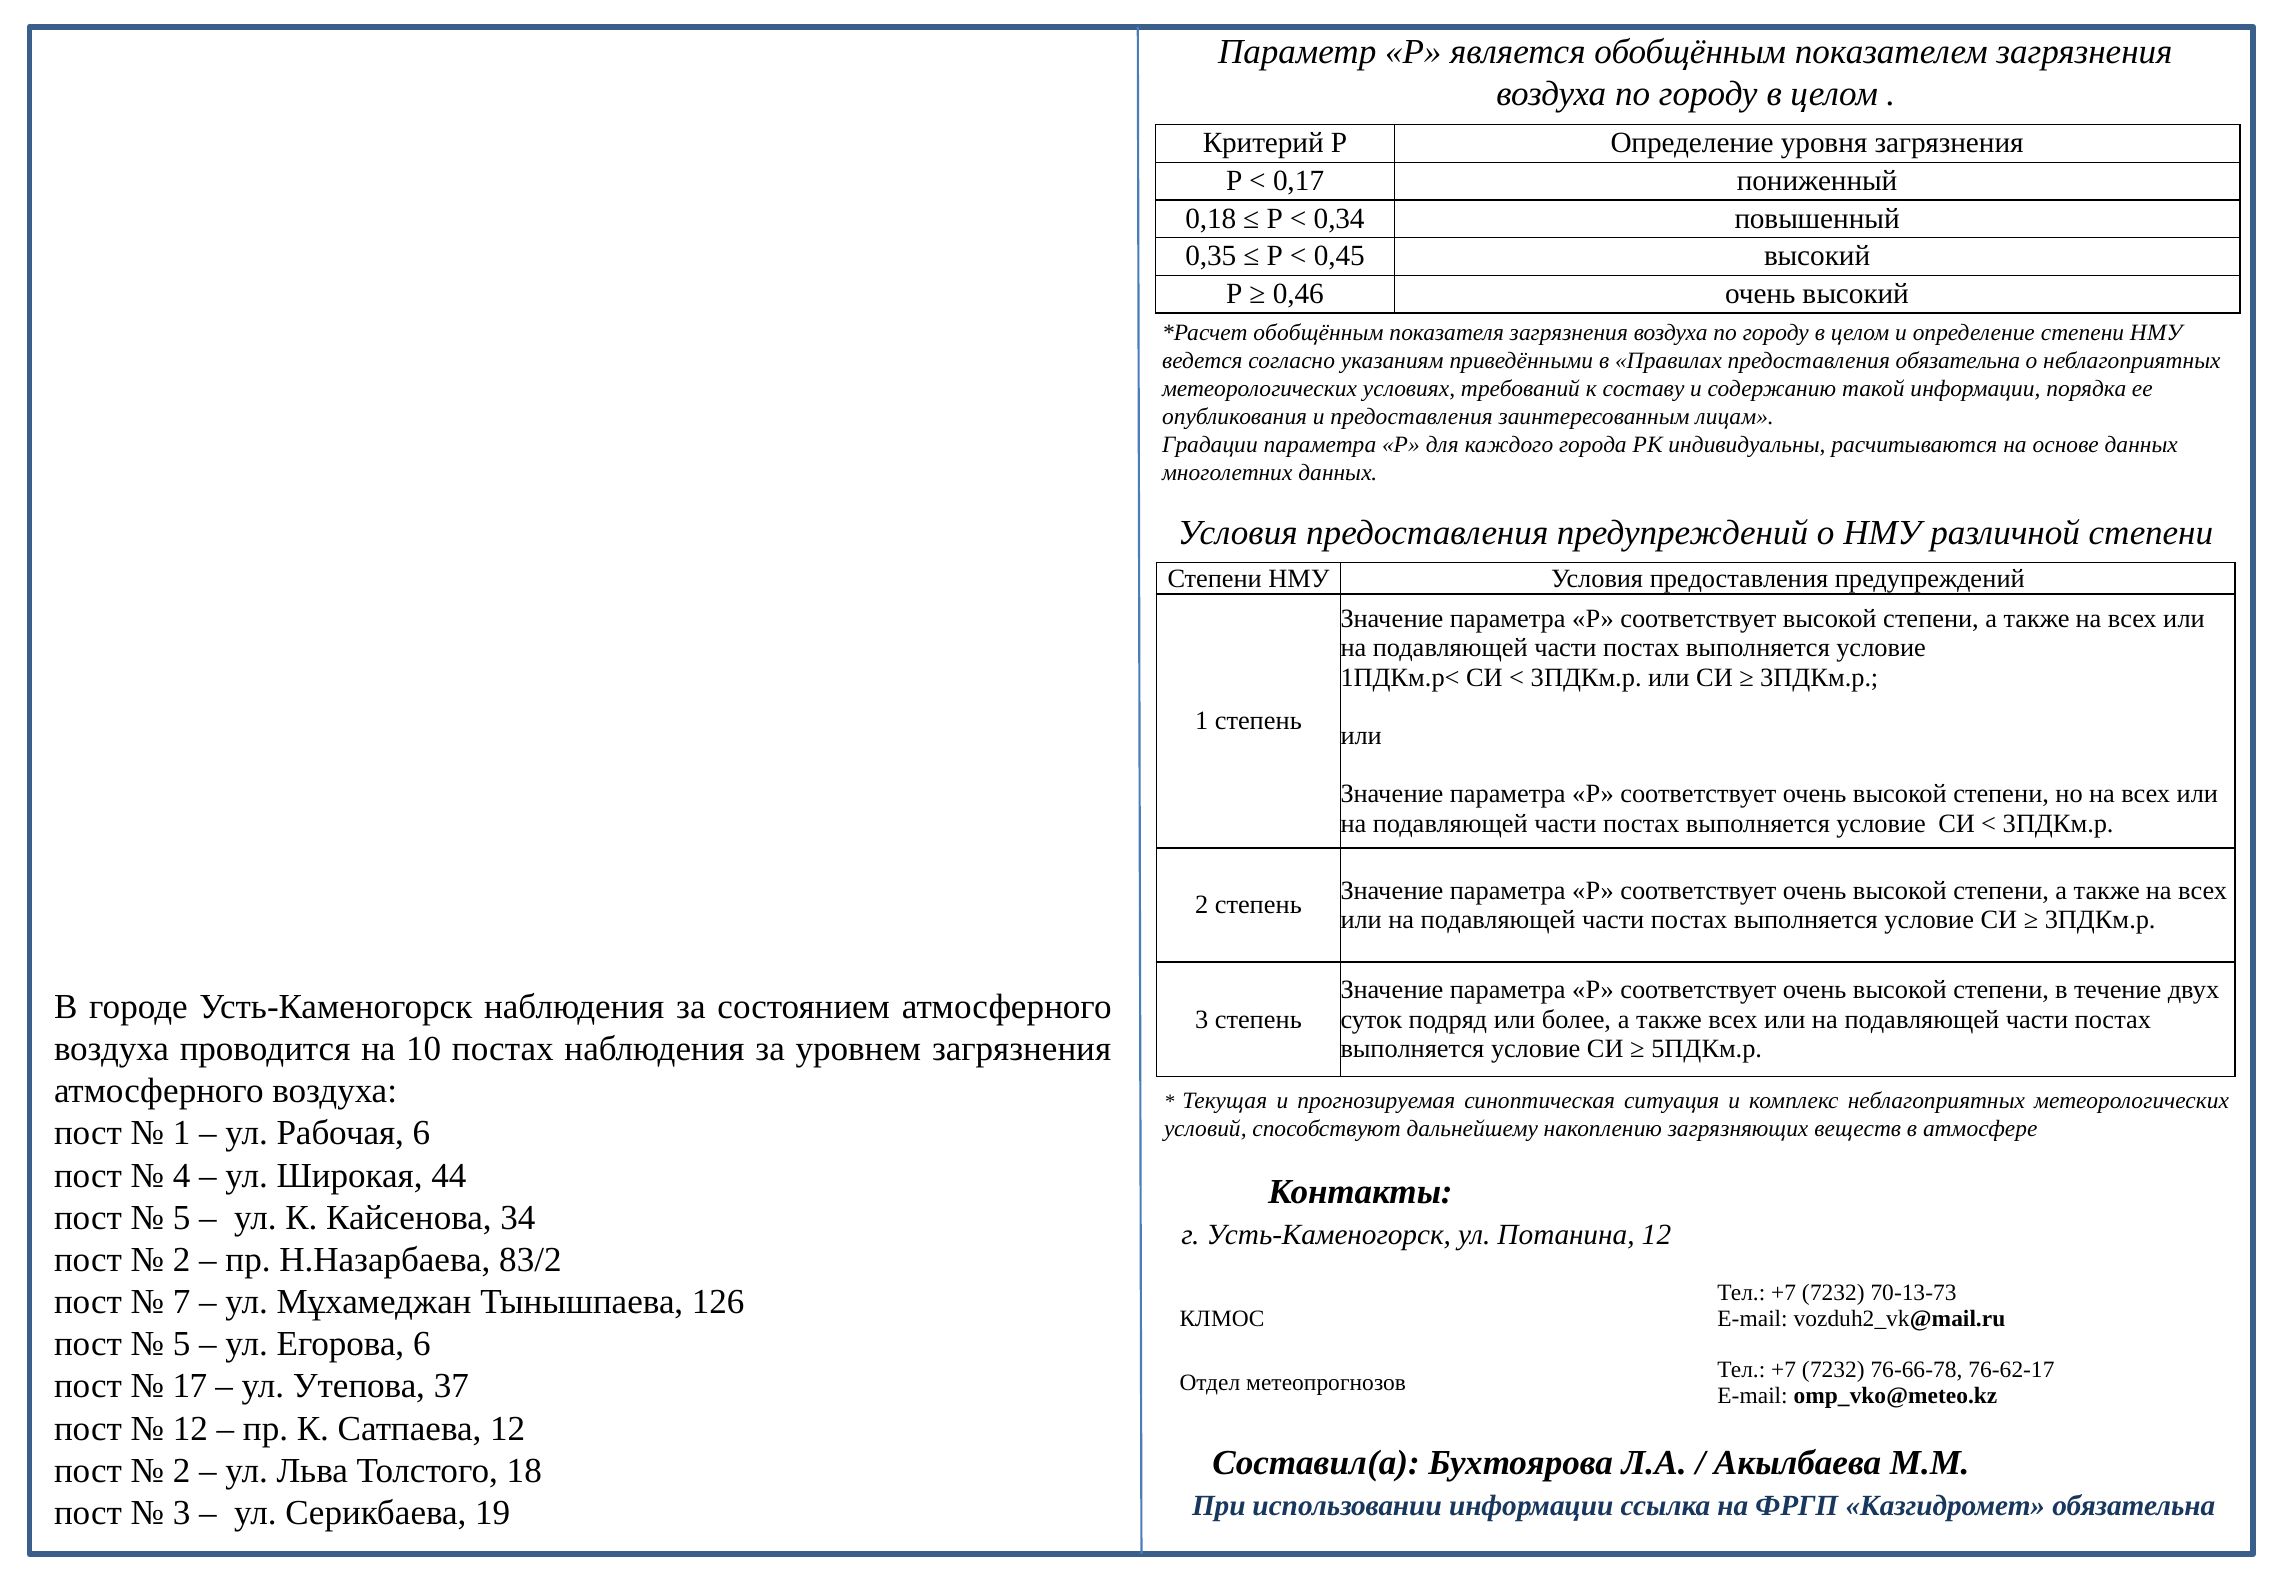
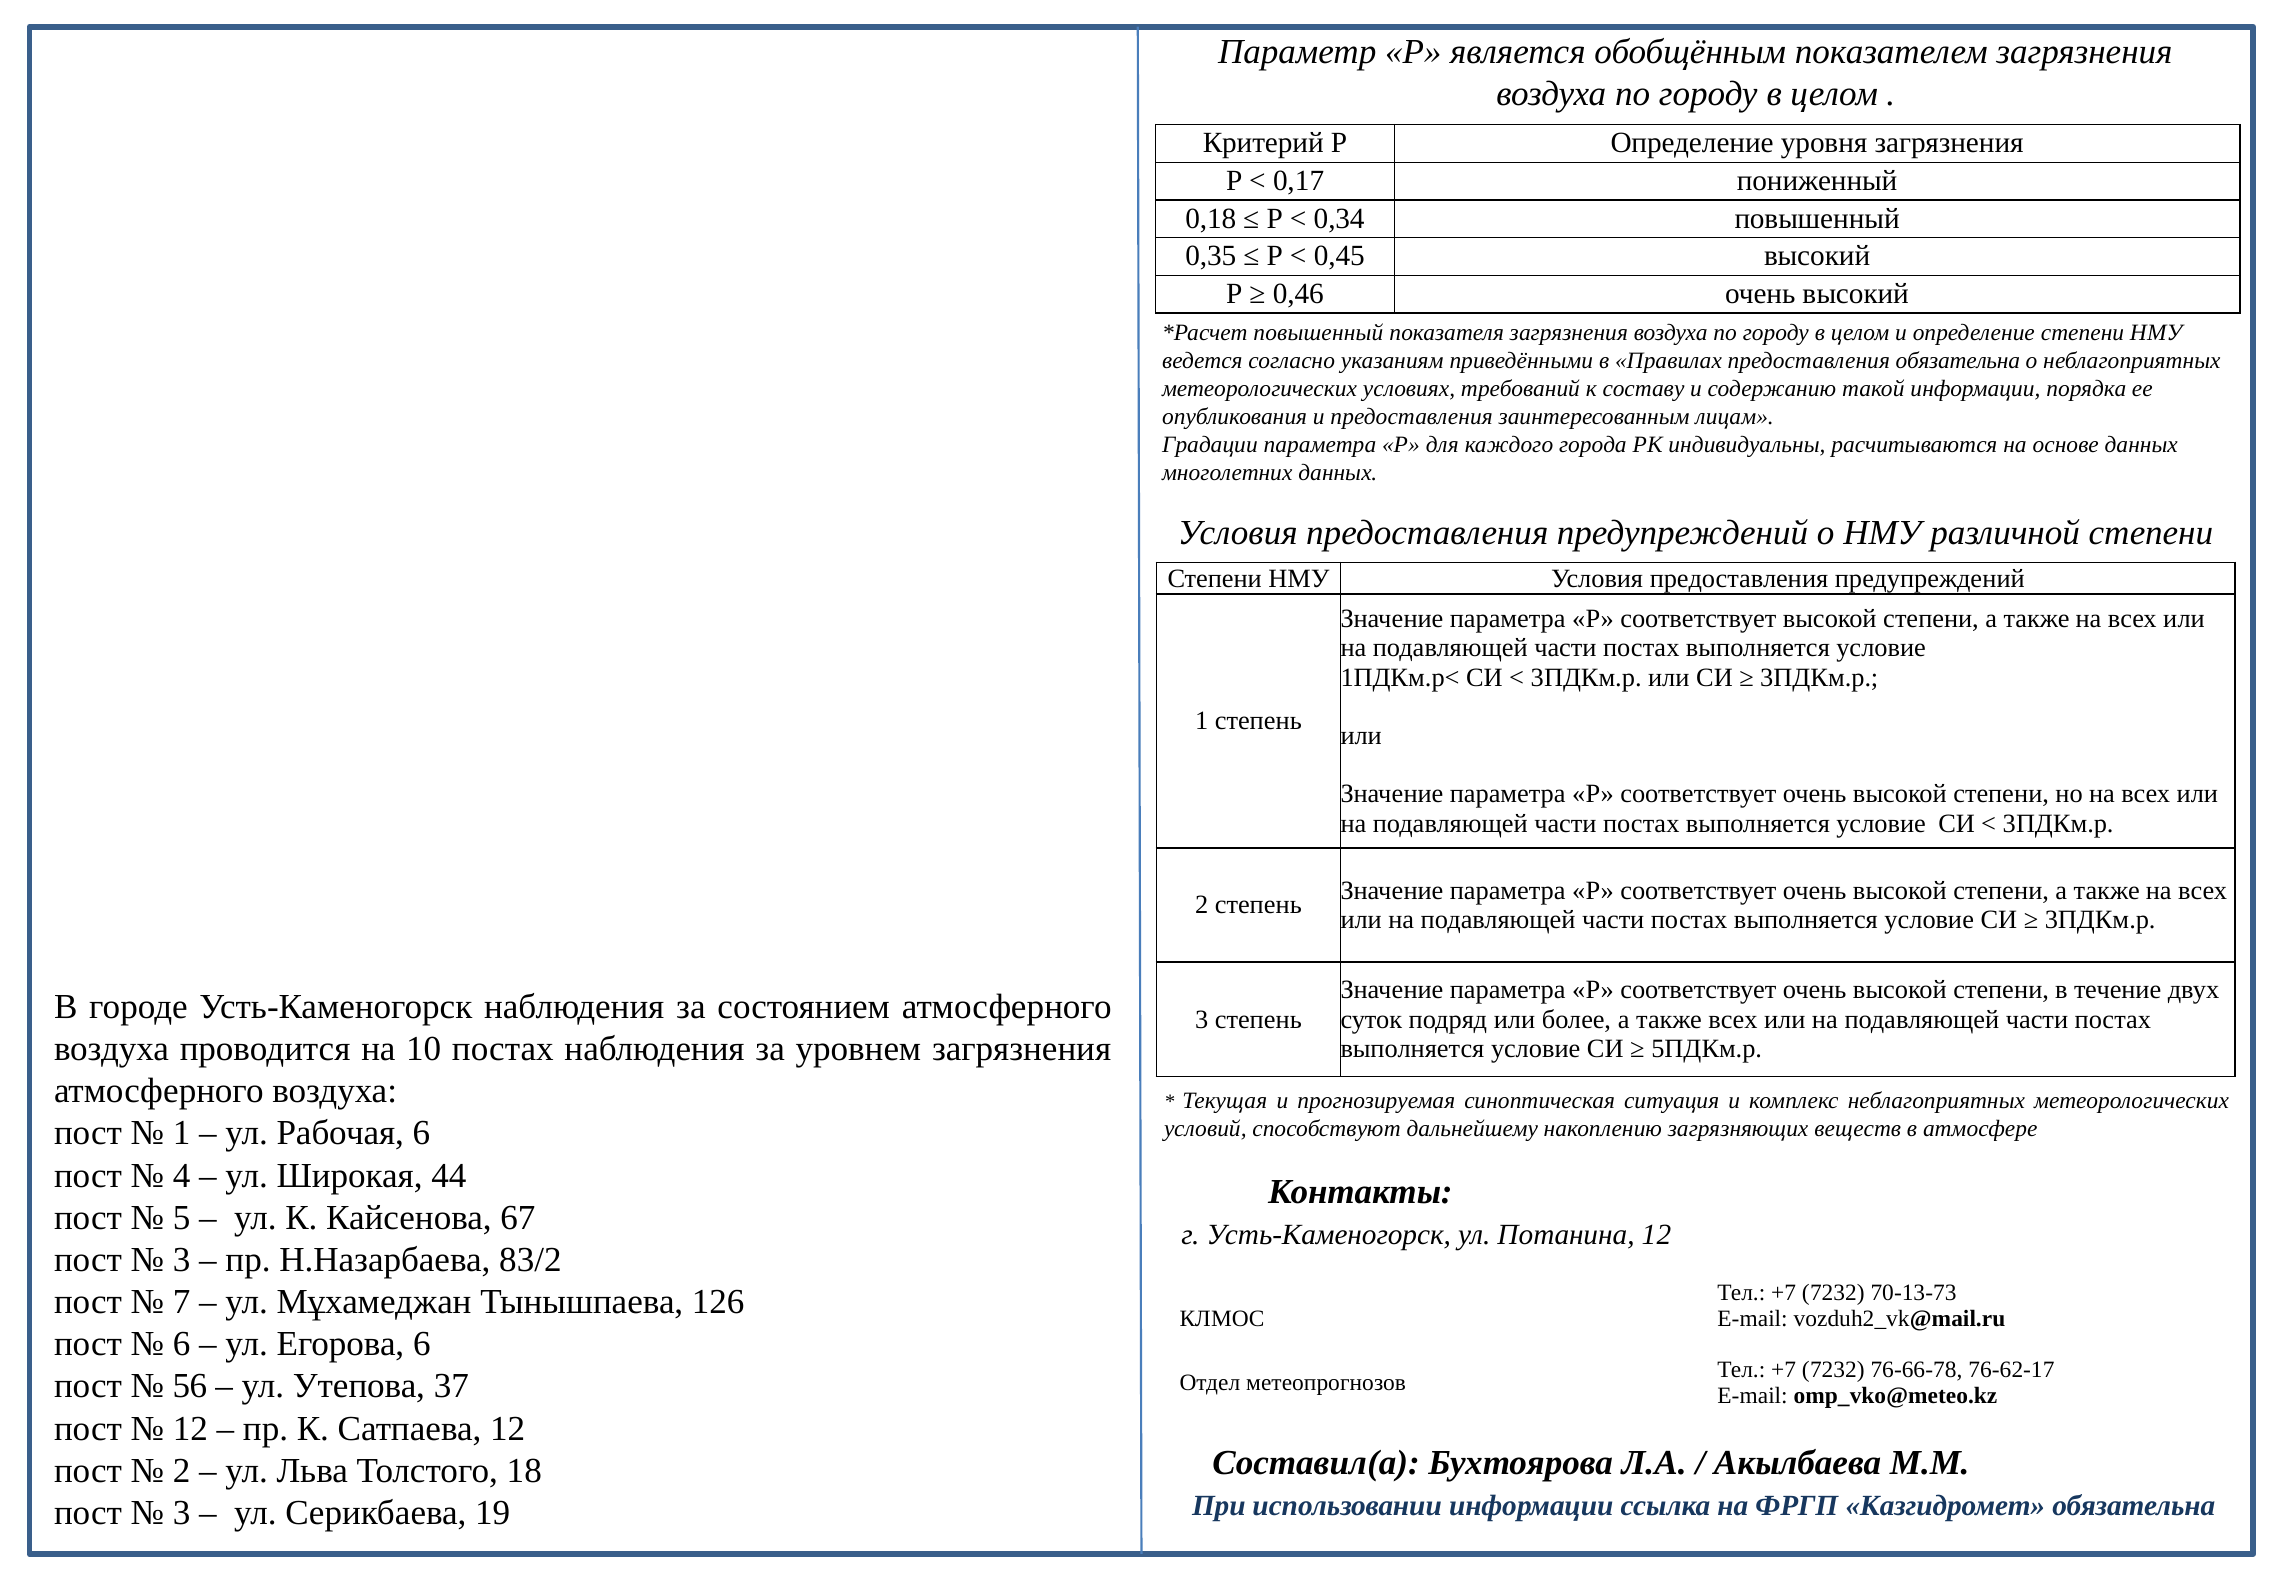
обобщённым at (1318, 333): обобщённым -> повышенный
34: 34 -> 67
2 at (182, 1259): 2 -> 3
5 at (182, 1344): 5 -> 6
17: 17 -> 56
